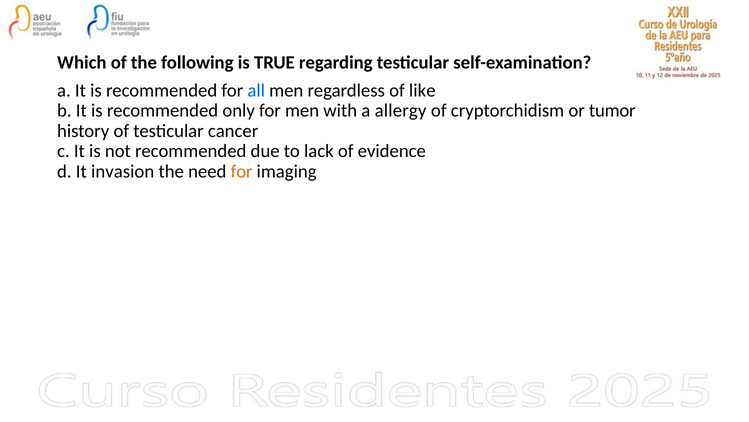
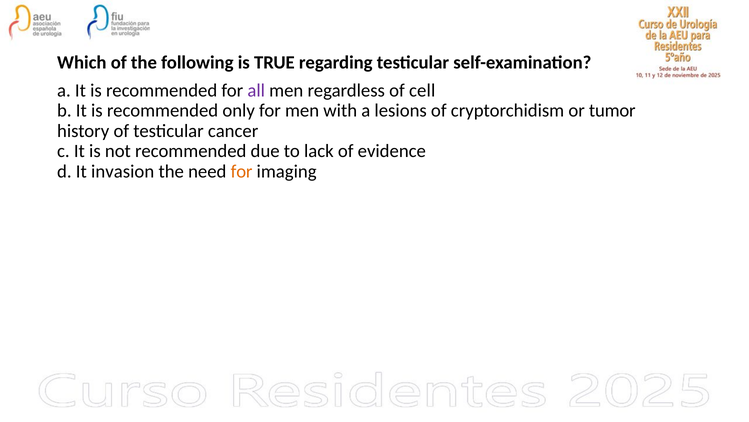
all colour: blue -> purple
like: like -> cell
allergy: allergy -> lesions
